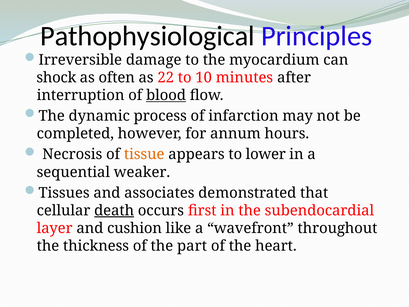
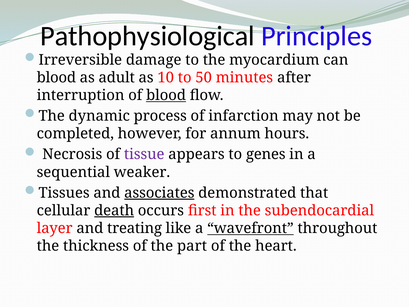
shock at (56, 78): shock -> blood
often: often -> adult
22: 22 -> 10
10: 10 -> 50
tissue colour: orange -> purple
lower: lower -> genes
associates underline: none -> present
cushion: cushion -> treating
wavefront underline: none -> present
